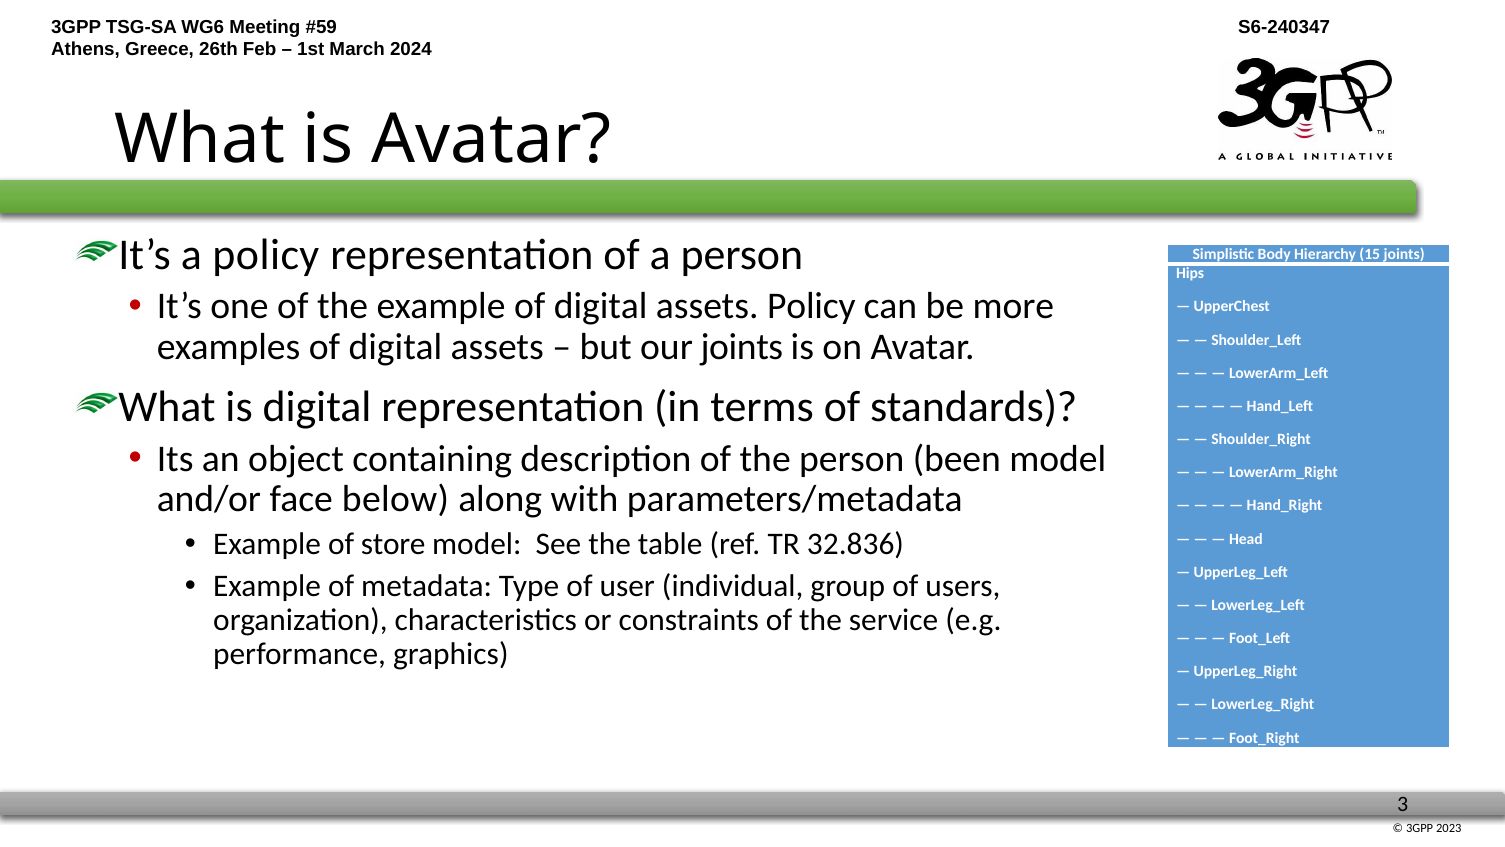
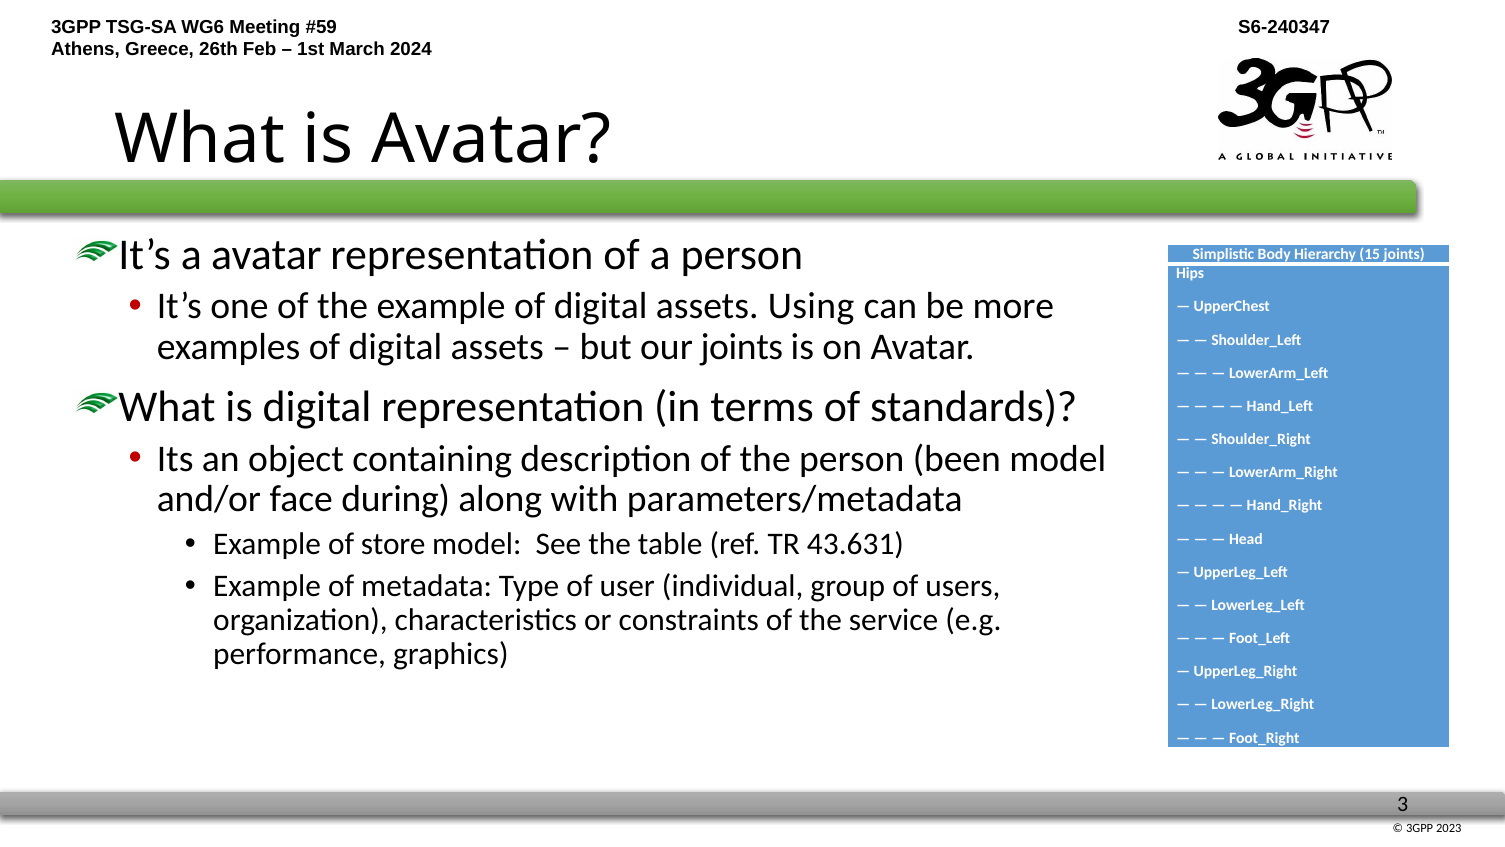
a policy: policy -> avatar
assets Policy: Policy -> Using
below: below -> during
32.836: 32.836 -> 43.631
